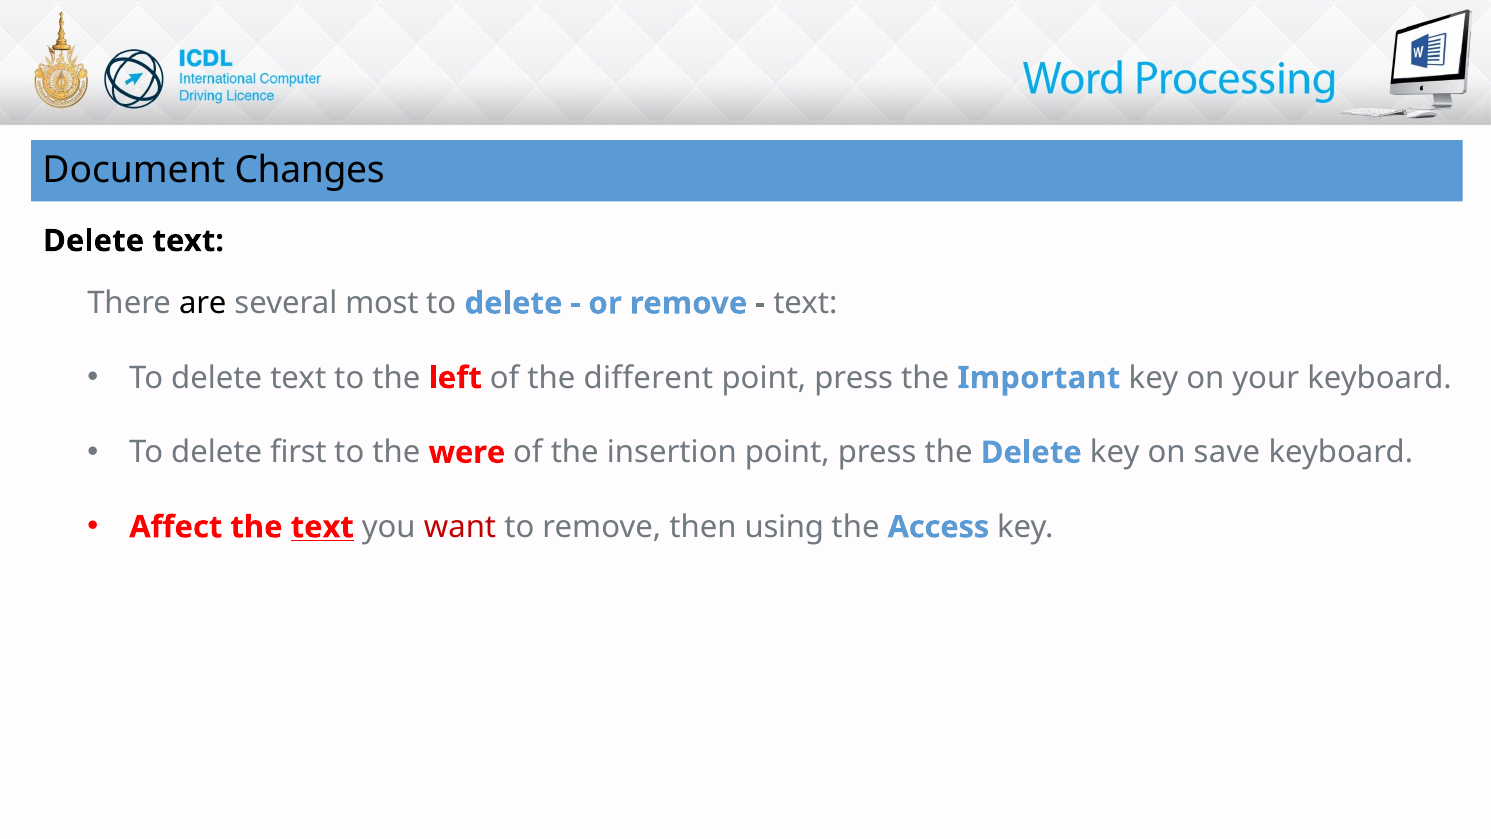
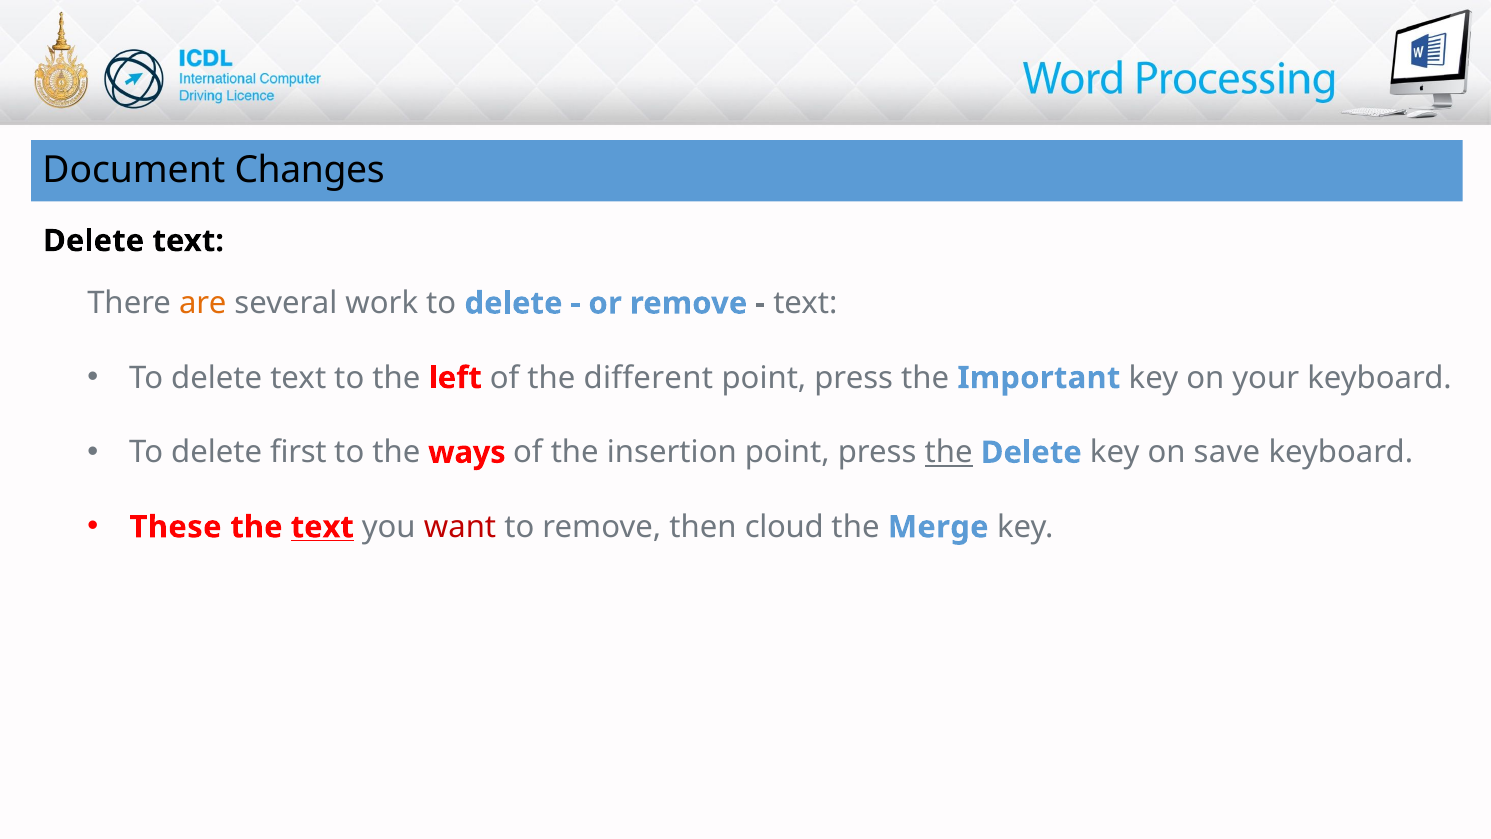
are colour: black -> orange
most: most -> work
were: were -> ways
the at (949, 452) underline: none -> present
Affect: Affect -> These
using: using -> cloud
Access: Access -> Merge
